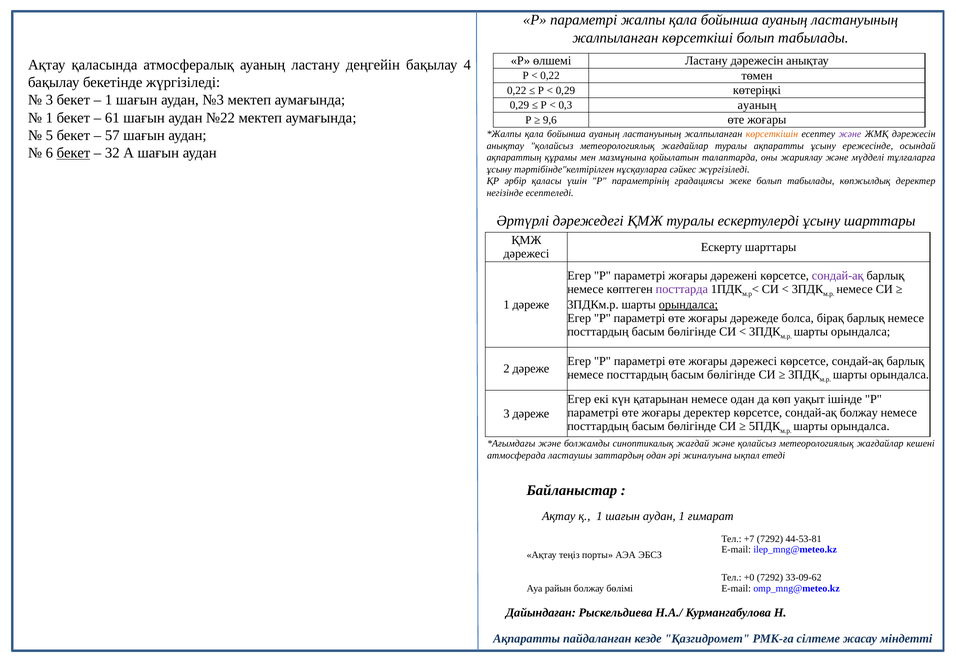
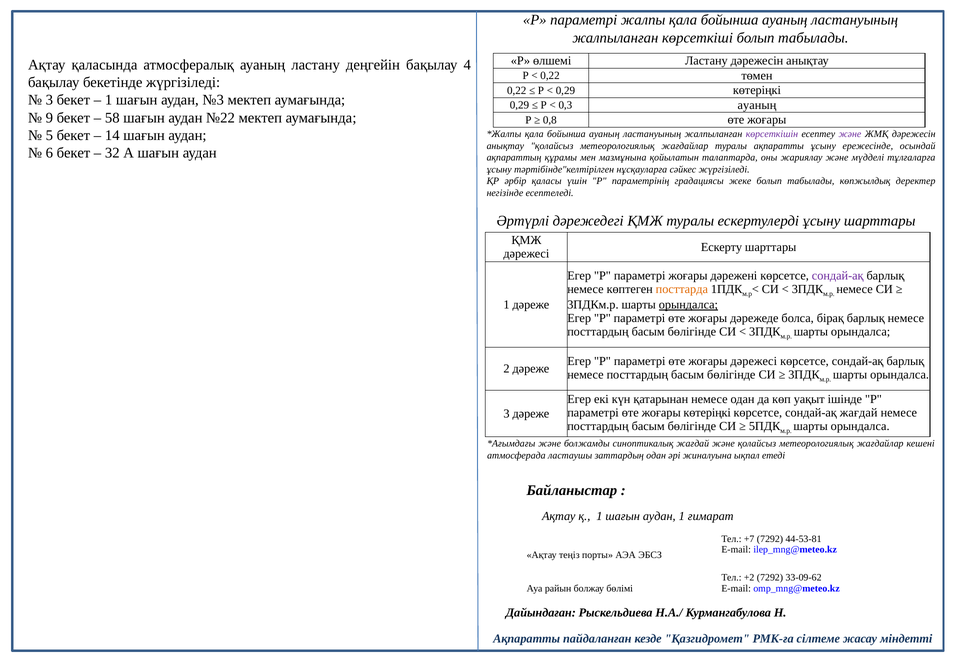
1 at (49, 118): 1 -> 9
61: 61 -> 58
9,6: 9,6 -> 0,8
57: 57 -> 14
көрсеткішін colour: orange -> purple
бекет at (73, 153) underline: present -> none
посттарда colour: purple -> orange
жоғары деректер: деректер -> көтеріңкі
сондай-ақ болжау: болжау -> жағдай
+0: +0 -> +2
